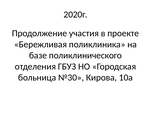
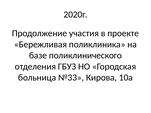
№30: №30 -> №33
